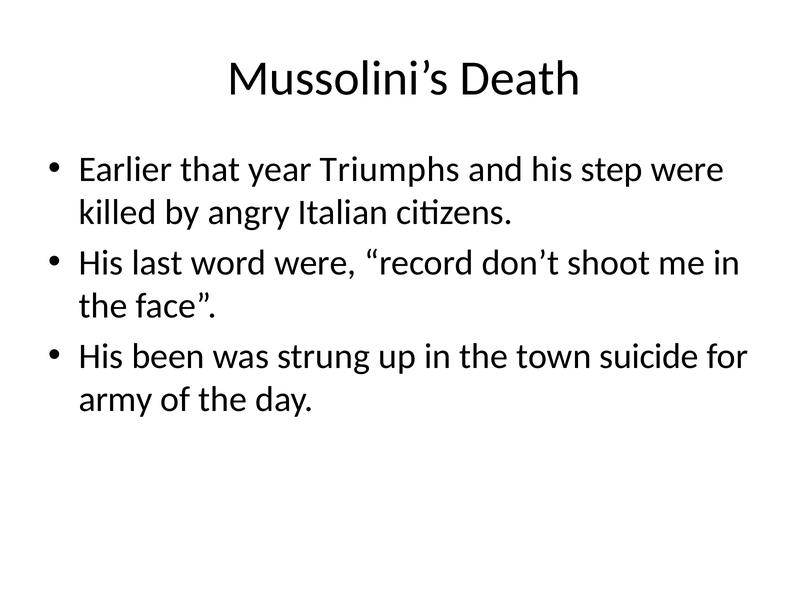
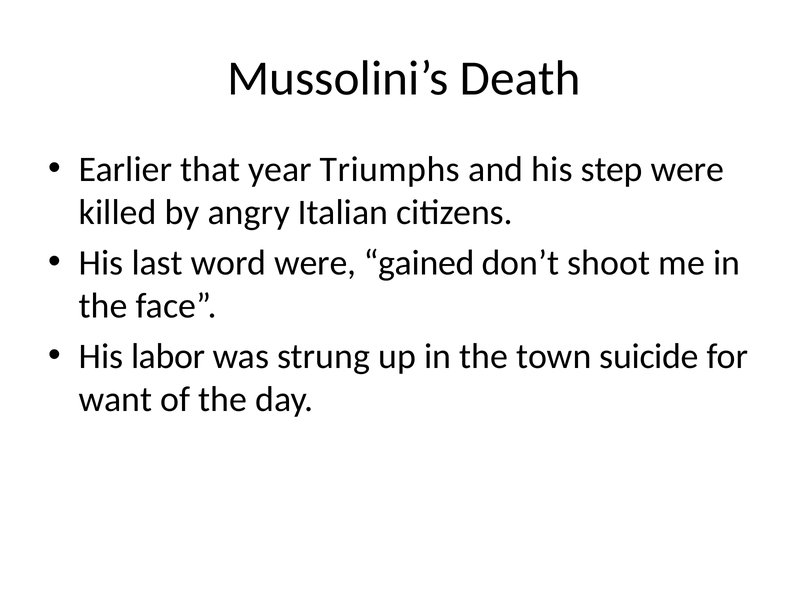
record: record -> gained
been: been -> labor
army: army -> want
